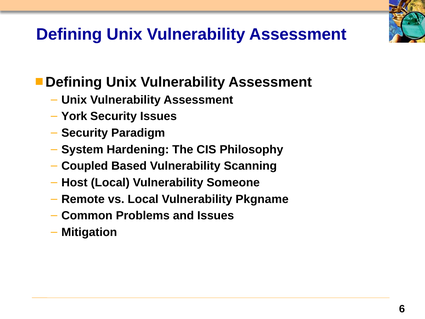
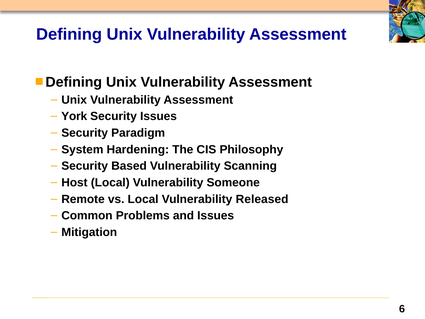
Coupled at (85, 166): Coupled -> Security
Pkgname: Pkgname -> Released
